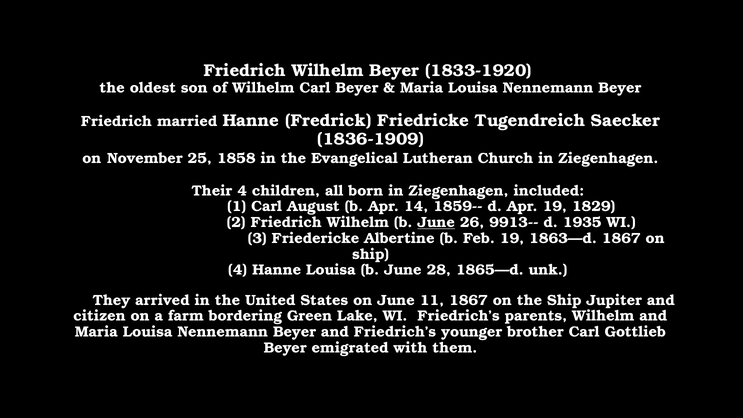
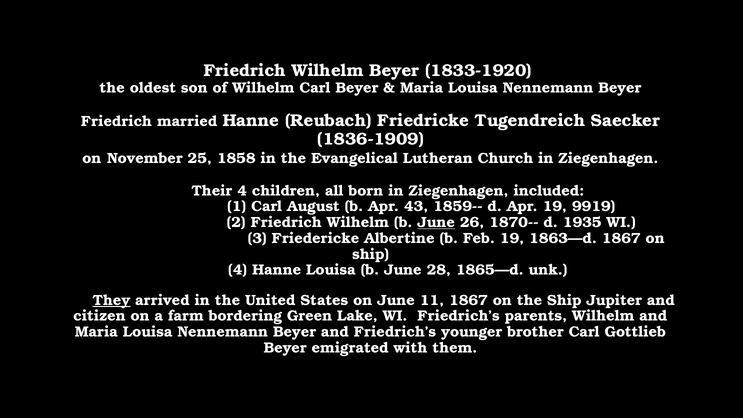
Fredrick: Fredrick -> Reubach
14: 14 -> 43
1829: 1829 -> 9919
9913--: 9913-- -> 1870--
They underline: none -> present
